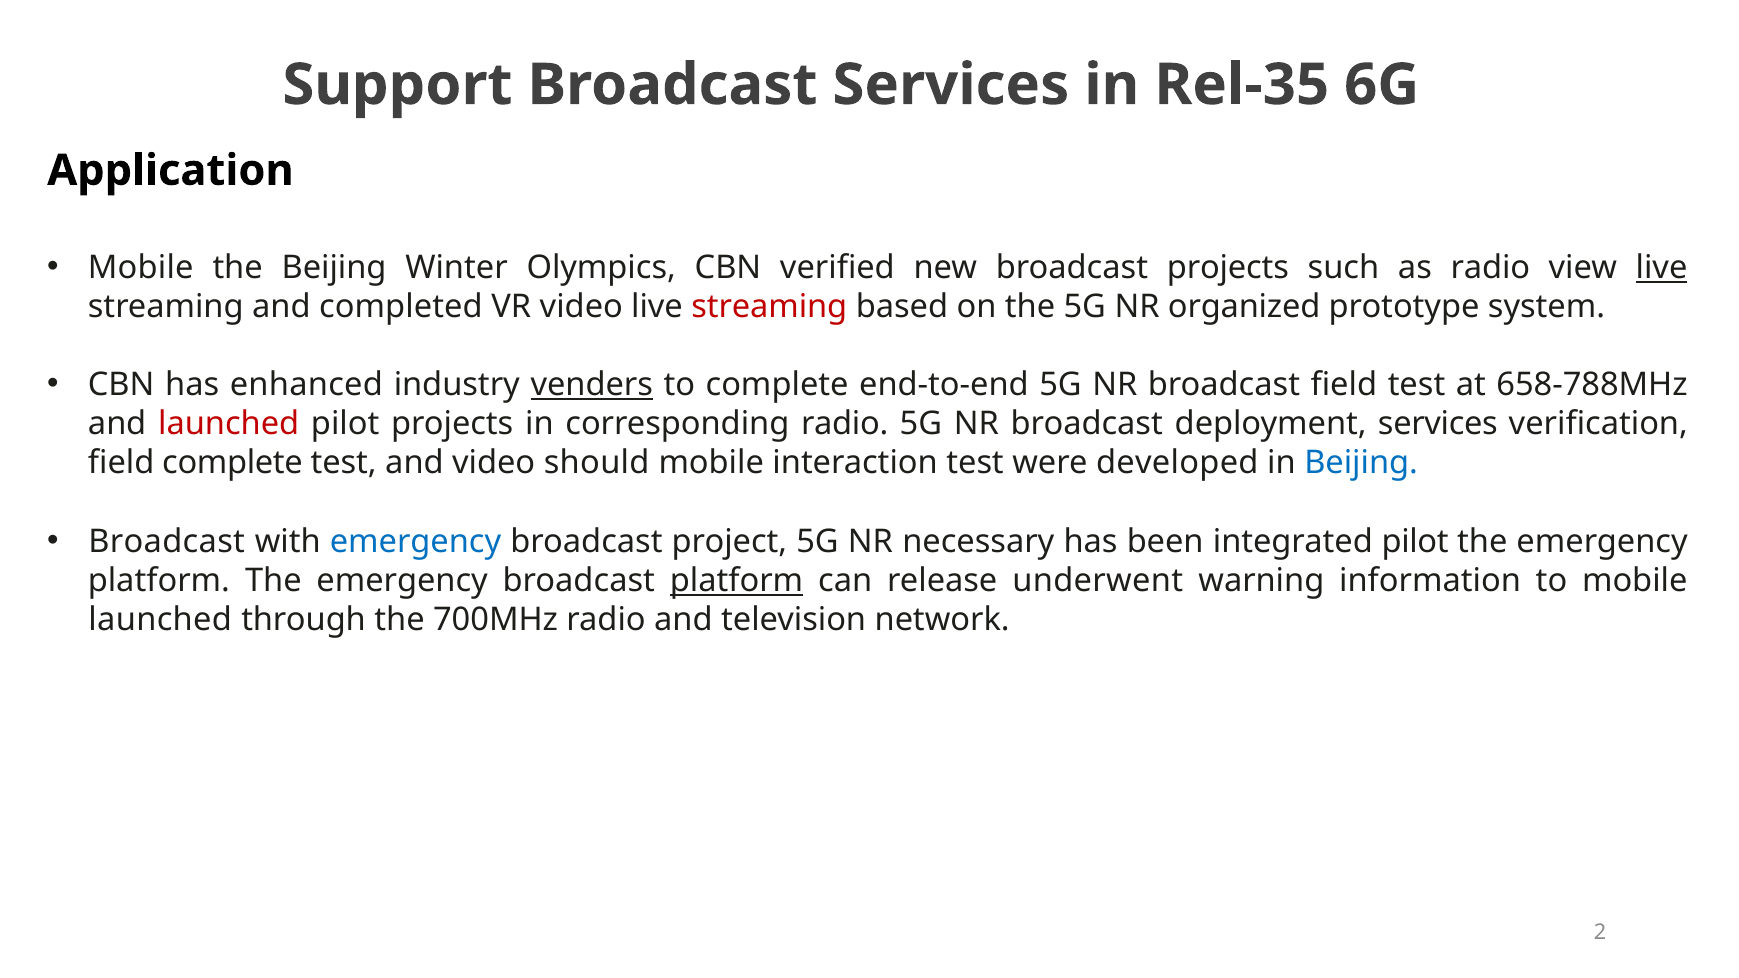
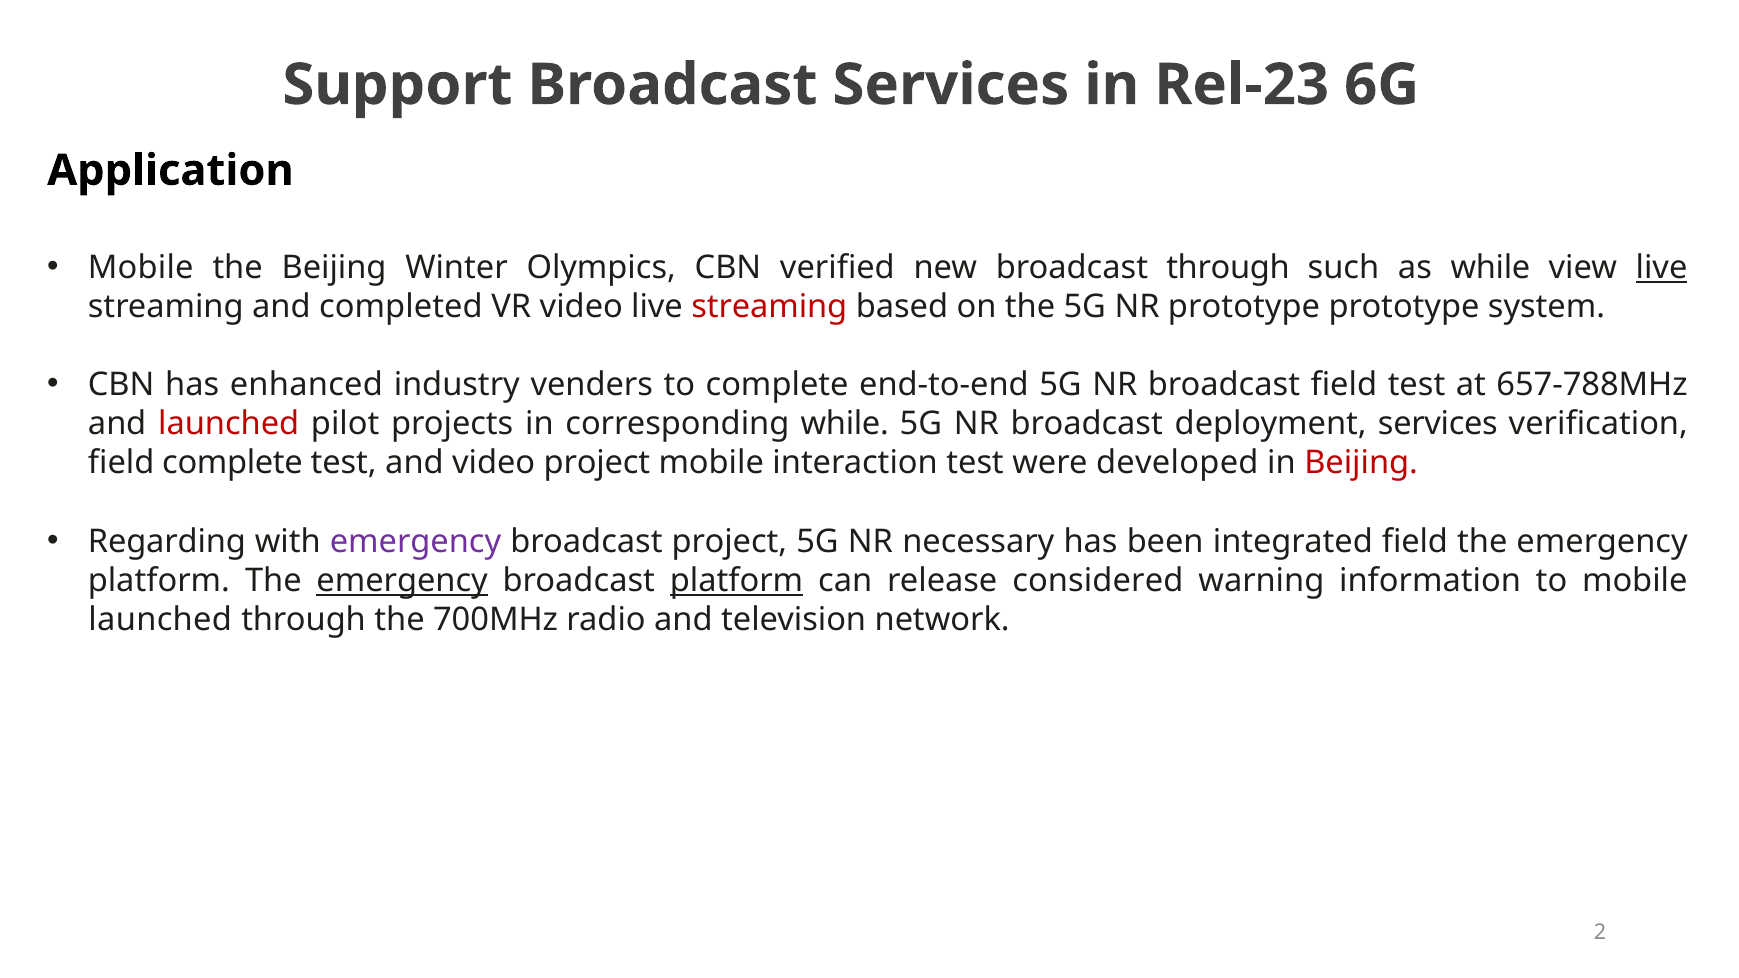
Rel-35: Rel-35 -> Rel-23
broadcast projects: projects -> through
as radio: radio -> while
NR organized: organized -> prototype
venders underline: present -> none
658-788MHz: 658-788MHz -> 657-788MHz
corresponding radio: radio -> while
video should: should -> project
Beijing at (1361, 463) colour: blue -> red
Broadcast at (167, 541): Broadcast -> Regarding
emergency at (416, 541) colour: blue -> purple
integrated pilot: pilot -> field
emergency at (402, 581) underline: none -> present
underwent: underwent -> considered
